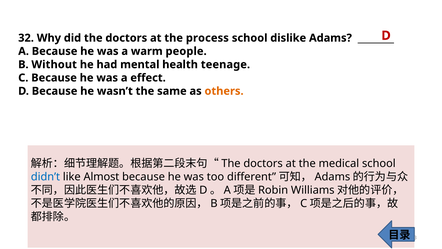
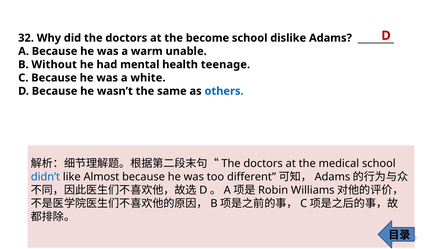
process: process -> become
people: people -> unable
effect: effect -> white
others colour: orange -> blue
